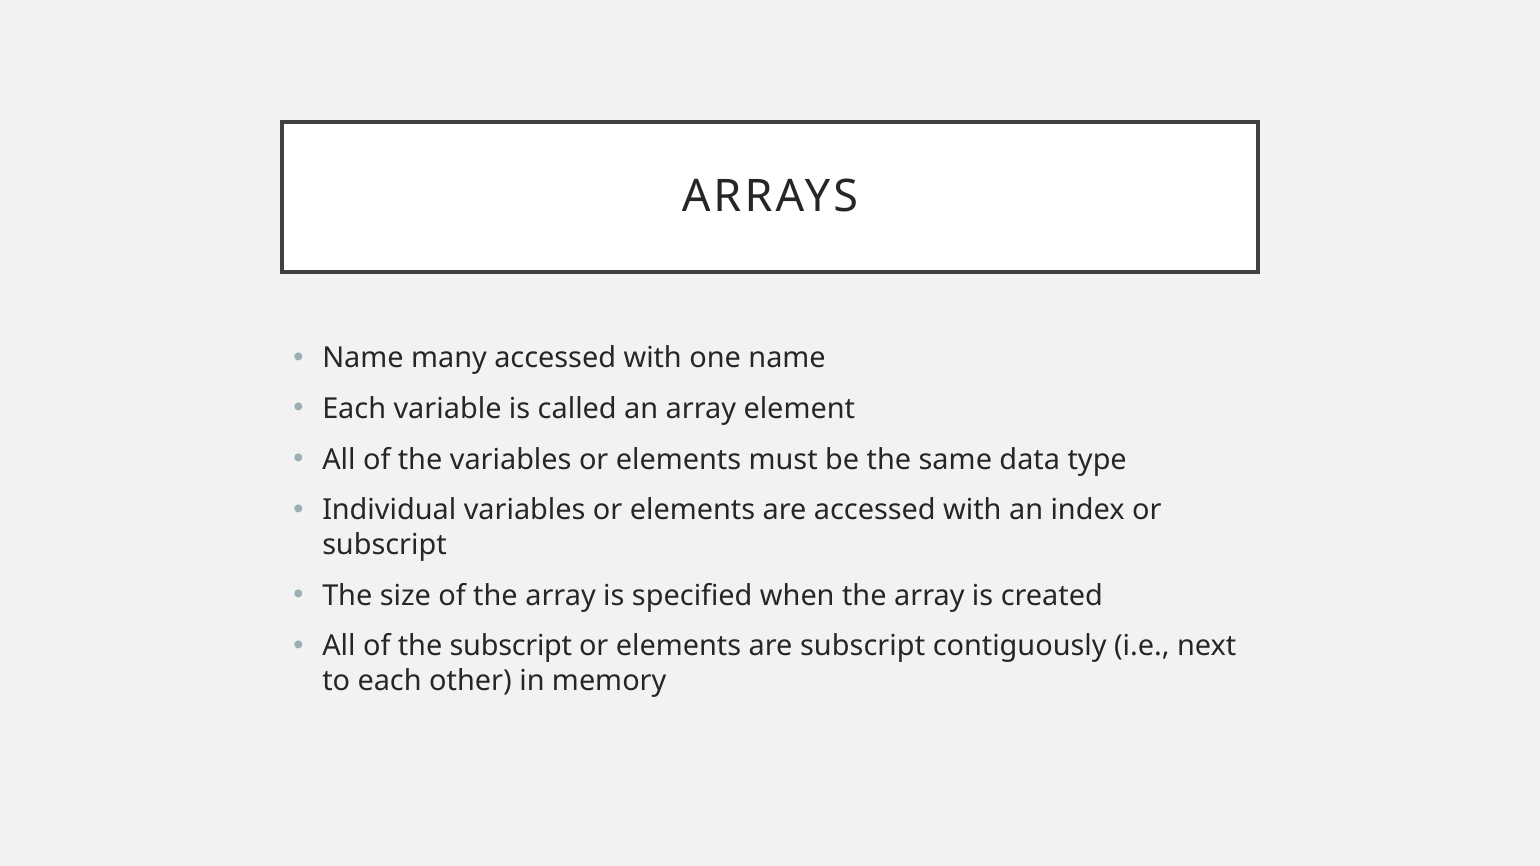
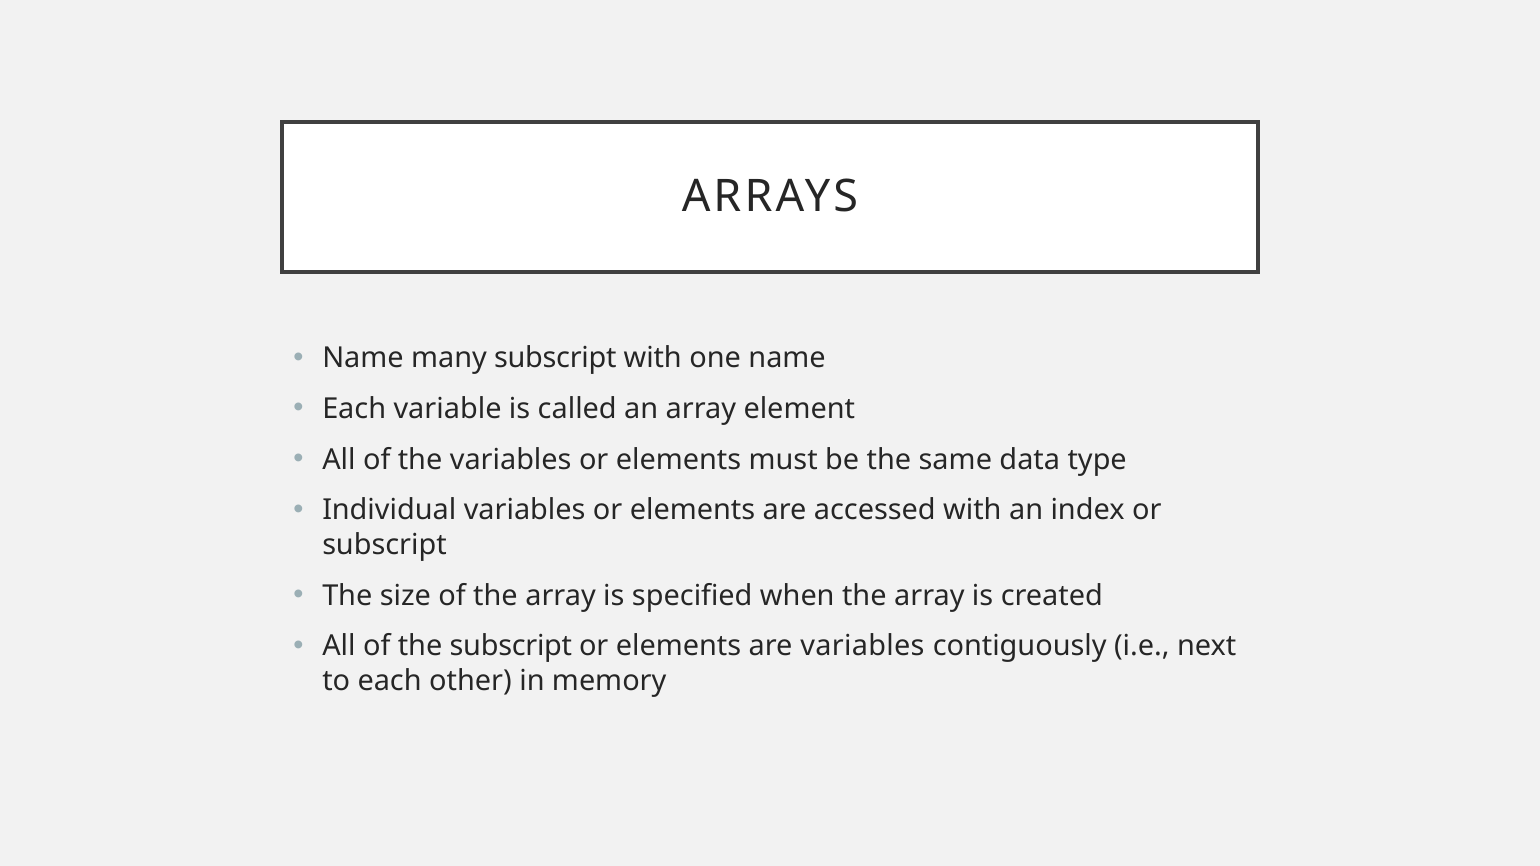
many accessed: accessed -> subscript
are subscript: subscript -> variables
